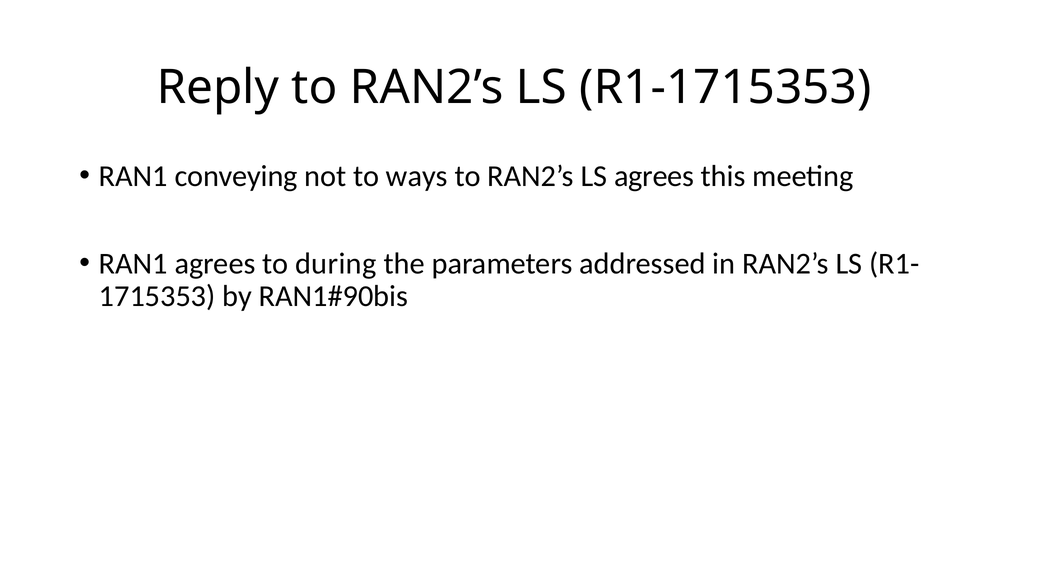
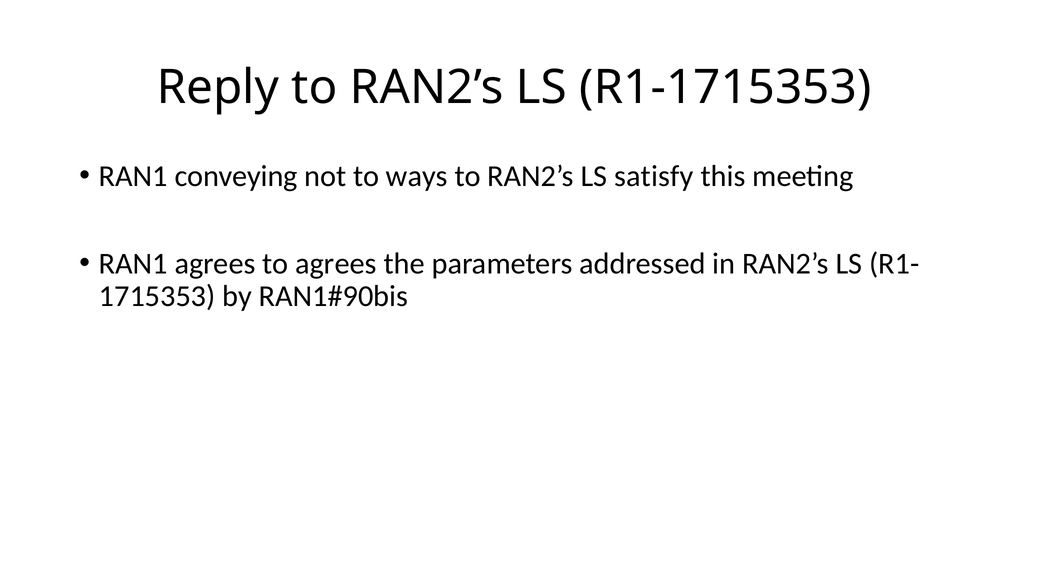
LS agrees: agrees -> satisfy
to during: during -> agrees
